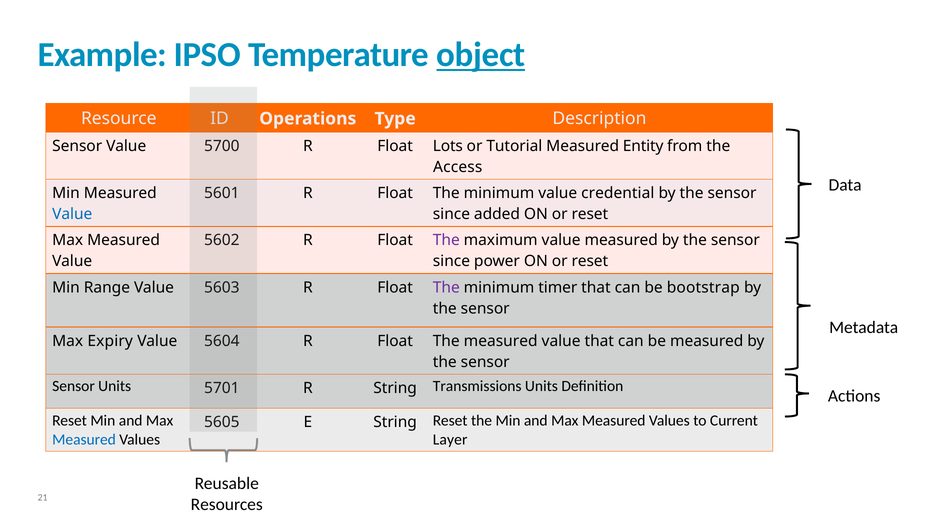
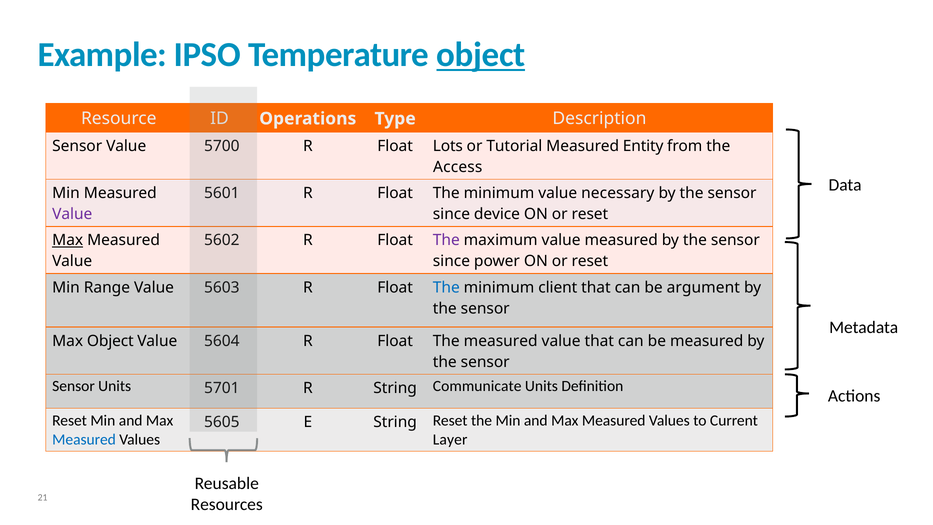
credential: credential -> necessary
Value at (72, 214) colour: blue -> purple
added: added -> device
Max at (68, 240) underline: none -> present
The at (446, 287) colour: purple -> blue
timer: timer -> client
bootstrap: bootstrap -> argument
Max Expiry: Expiry -> Object
Transmissions: Transmissions -> Communicate
